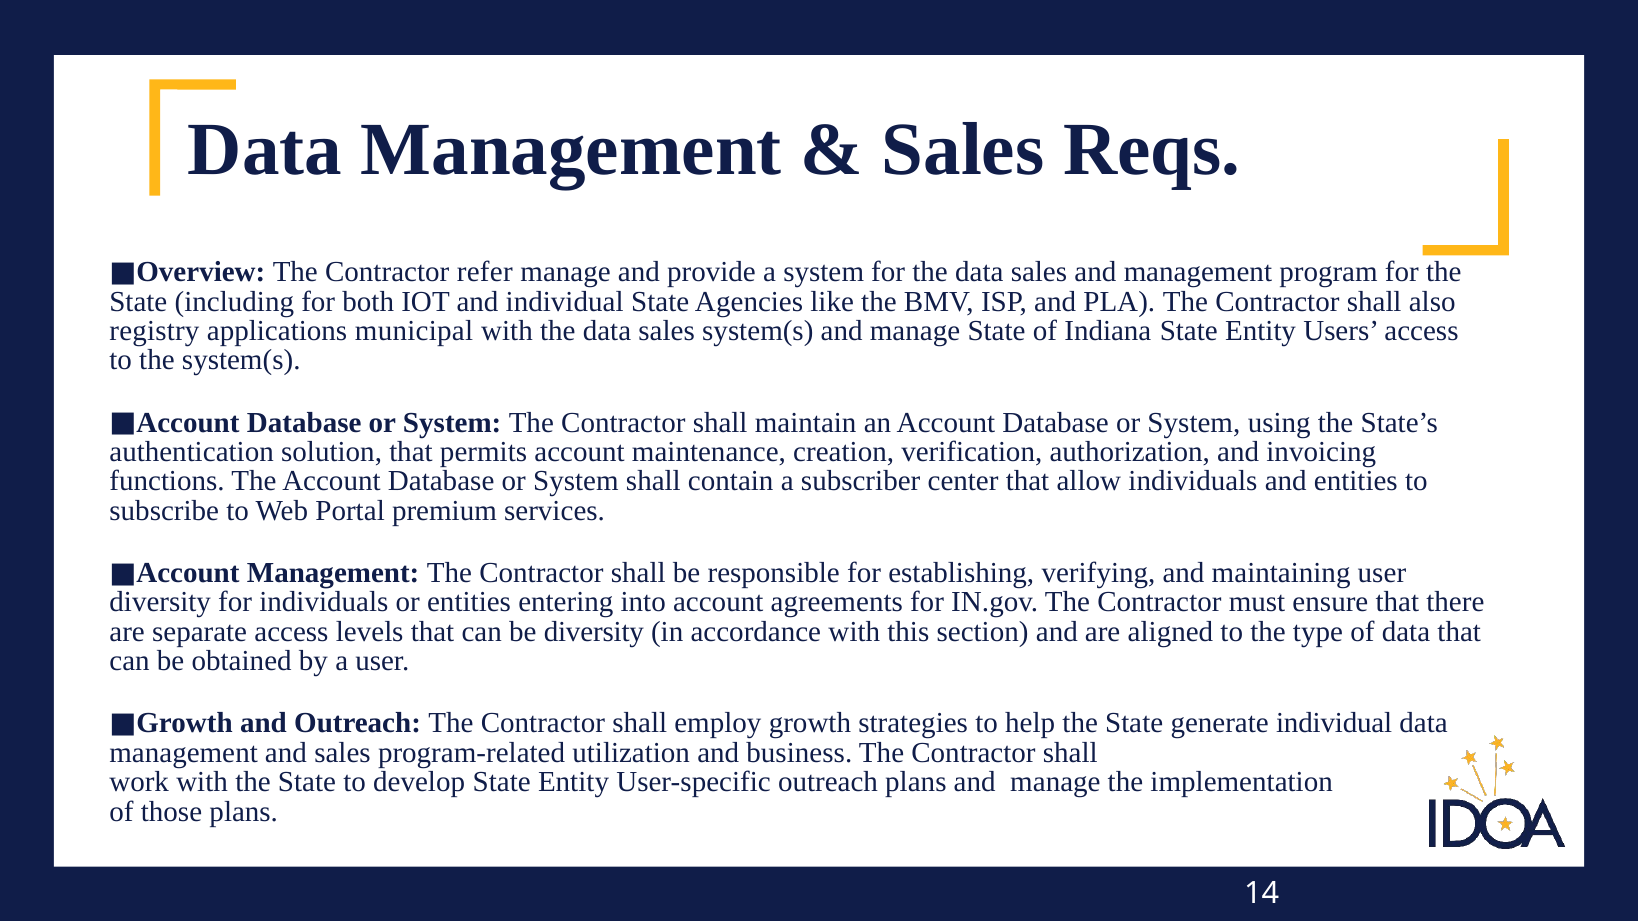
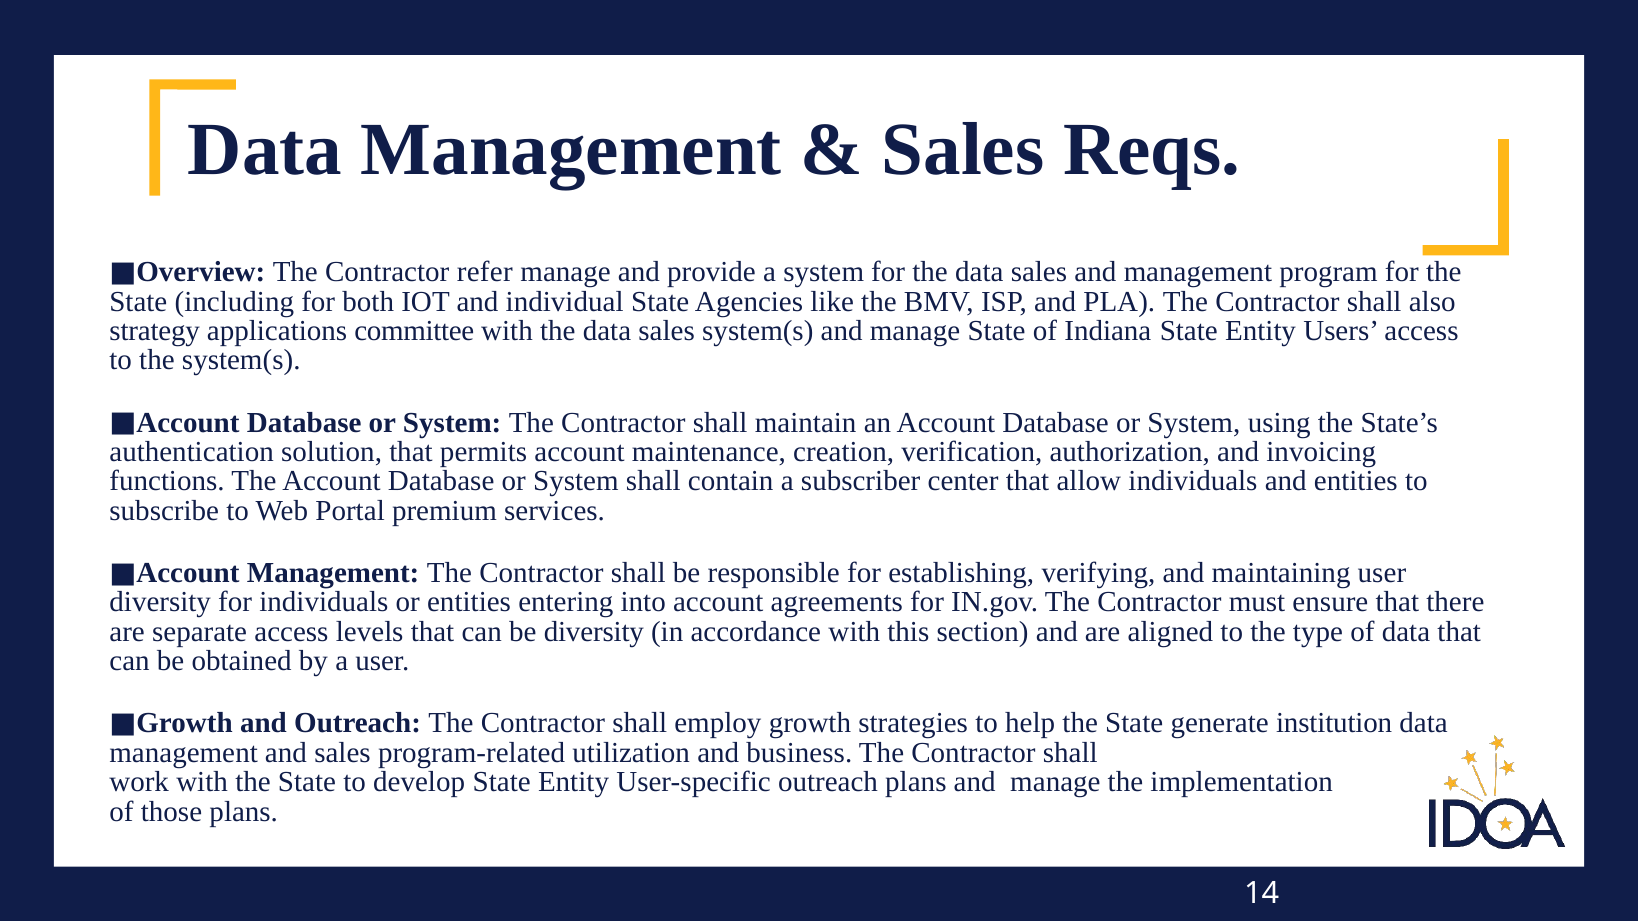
registry: registry -> strategy
municipal: municipal -> committee
generate individual: individual -> institution
